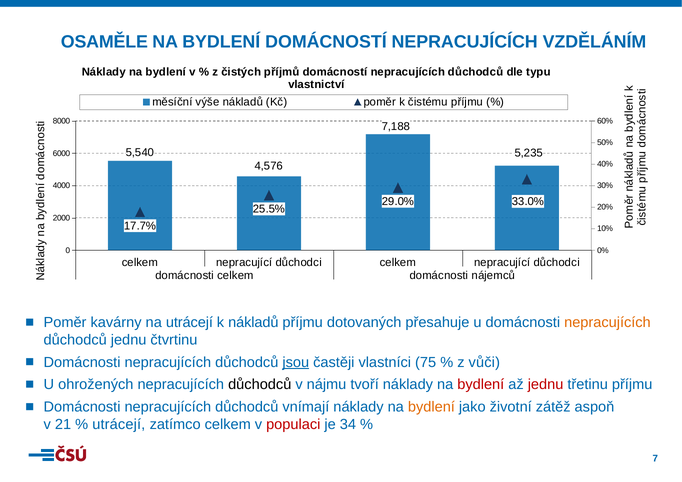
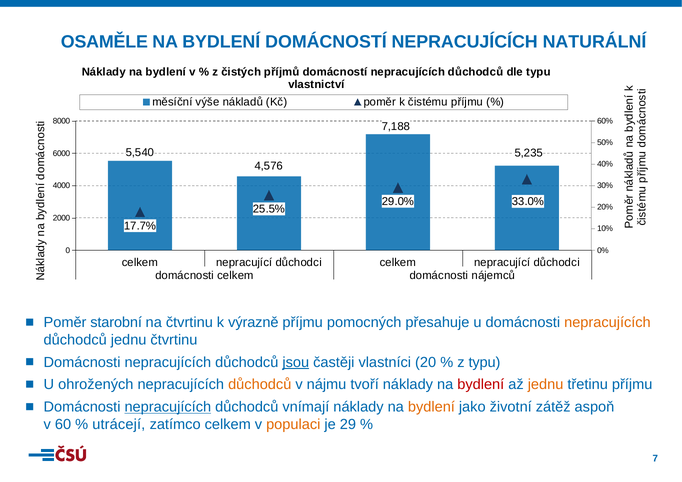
VZDĚLÁNÍM: VZDĚLÁNÍM -> NATURÁLNÍ
kavárny: kavárny -> starobní
na utrácejí: utrácejí -> čtvrtinu
k nákladů: nákladů -> výrazně
dotovaných: dotovaných -> pomocných
75: 75 -> 20
z vůči: vůči -> typu
důchodců at (260, 385) colour: black -> orange
jednu at (546, 385) colour: red -> orange
nepracujících at (168, 407) underline: none -> present
21: 21 -> 60
populaci colour: red -> orange
34: 34 -> 29
